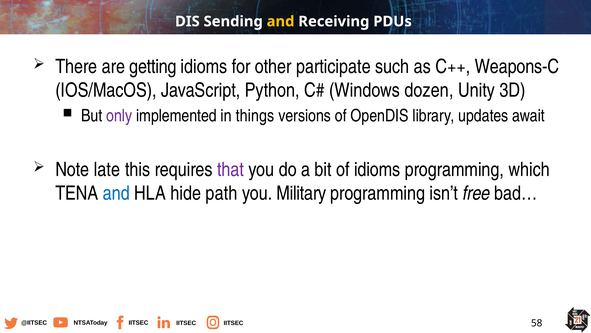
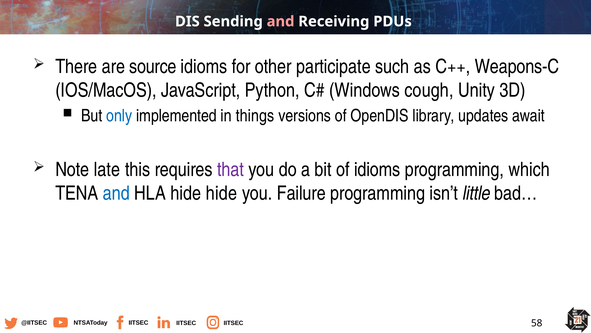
and at (281, 21) colour: yellow -> pink
getting: getting -> source
dozen: dozen -> cough
only colour: purple -> blue
hide path: path -> hide
Military: Military -> Failure
free: free -> little
